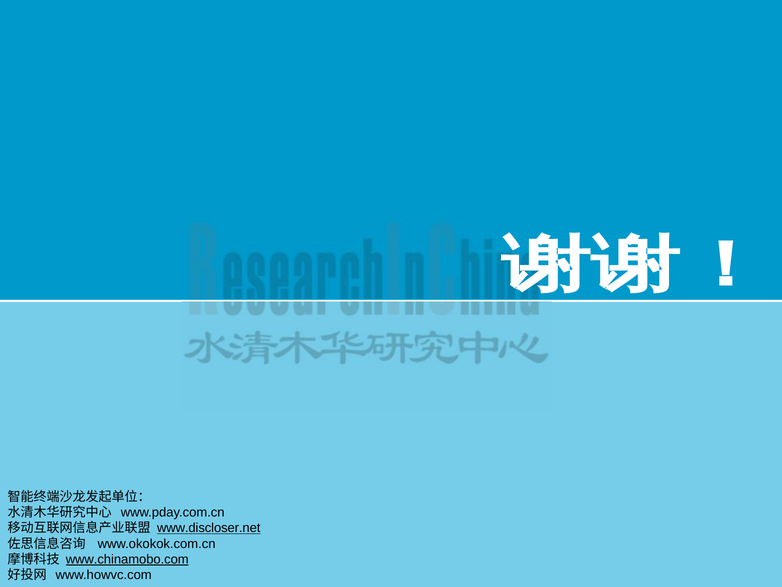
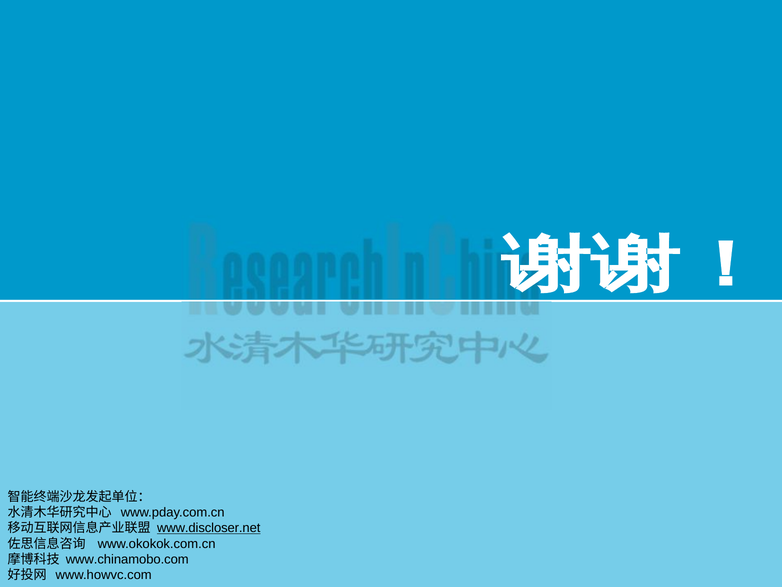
www.chinamobo.com underline: present -> none
